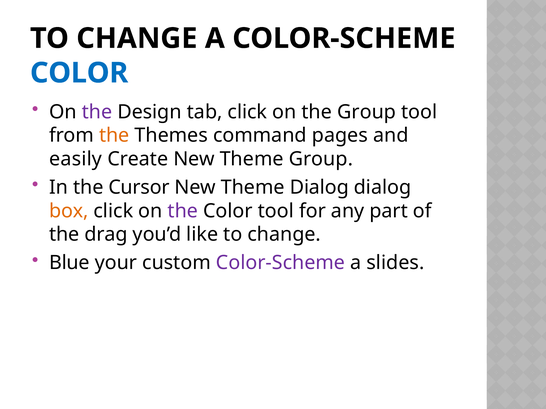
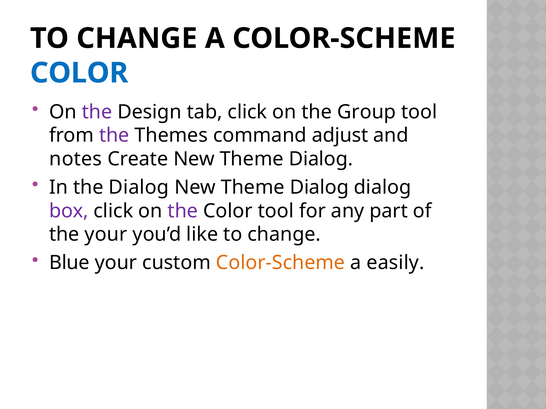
the at (114, 136) colour: orange -> purple
pages: pages -> adjust
easily: easily -> notes
Create New Theme Group: Group -> Dialog
the Cursor: Cursor -> Dialog
box colour: orange -> purple
the drag: drag -> your
Color-Scheme at (281, 263) colour: purple -> orange
slides: slides -> easily
